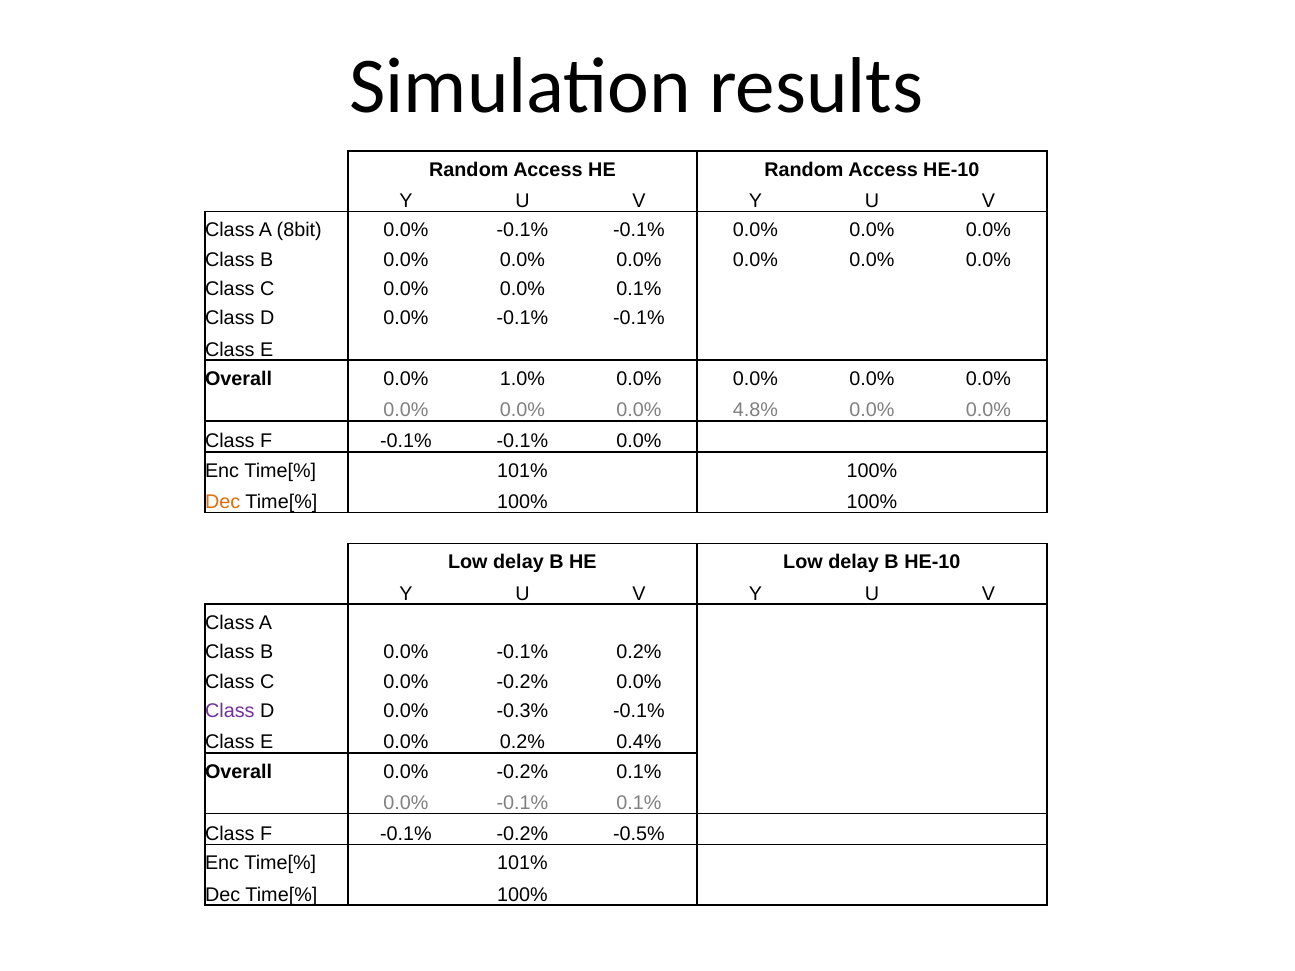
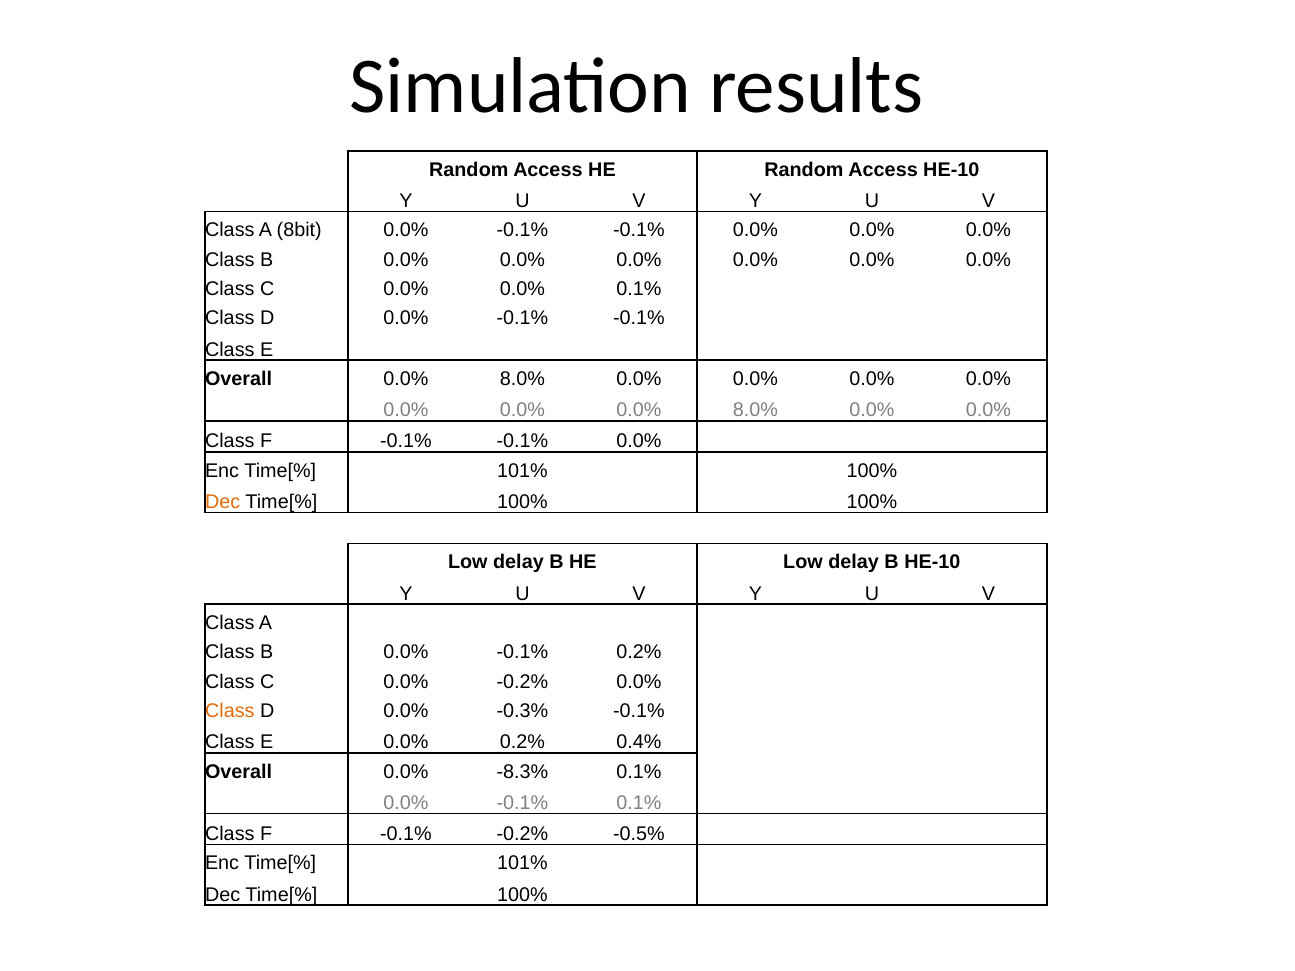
Overall 0.0% 1.0%: 1.0% -> 8.0%
0.0% 0.0% 4.8%: 4.8% -> 8.0%
Class at (230, 711) colour: purple -> orange
Overall 0.0% -0.2%: -0.2% -> -8.3%
